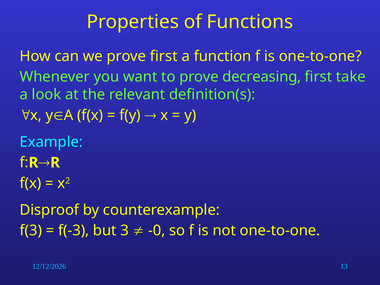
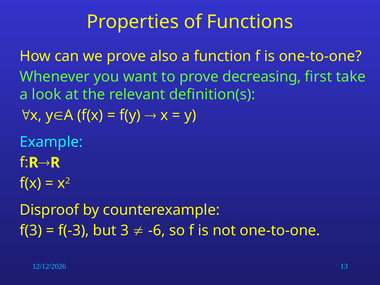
prove first: first -> also
-0: -0 -> -6
